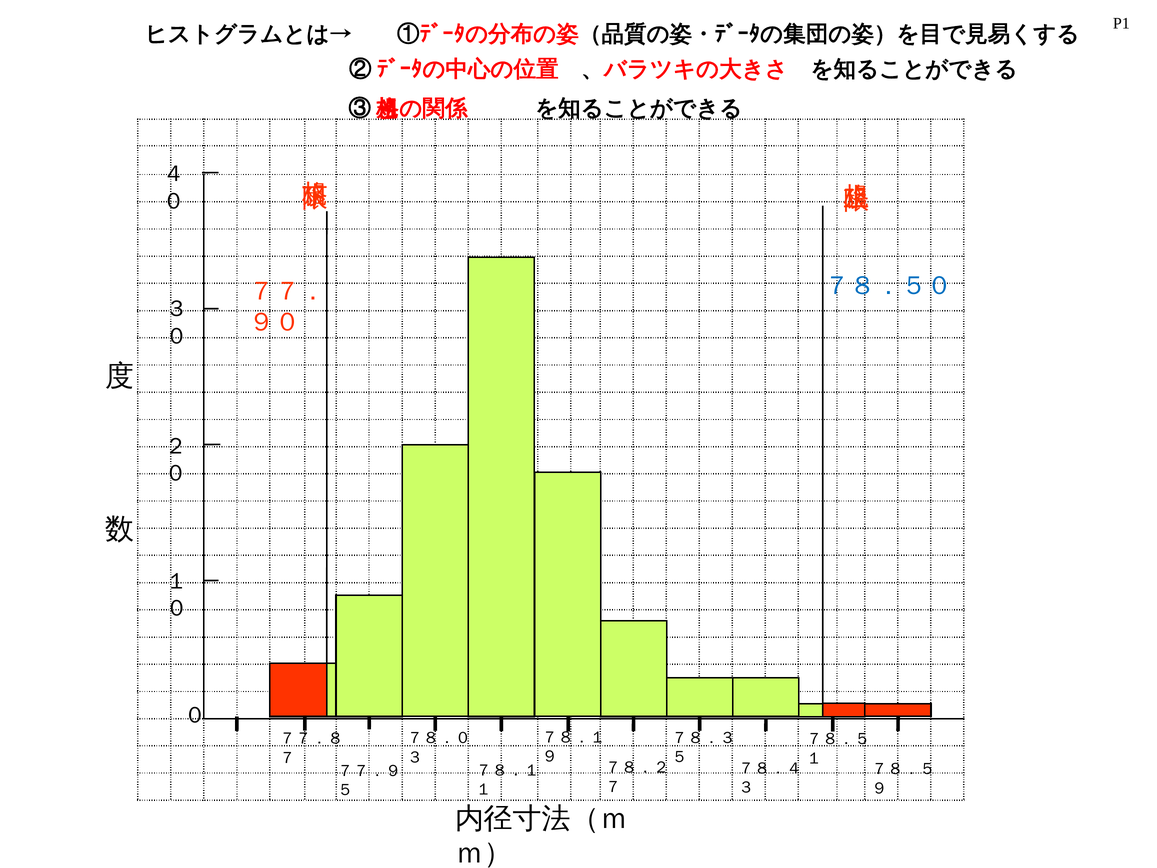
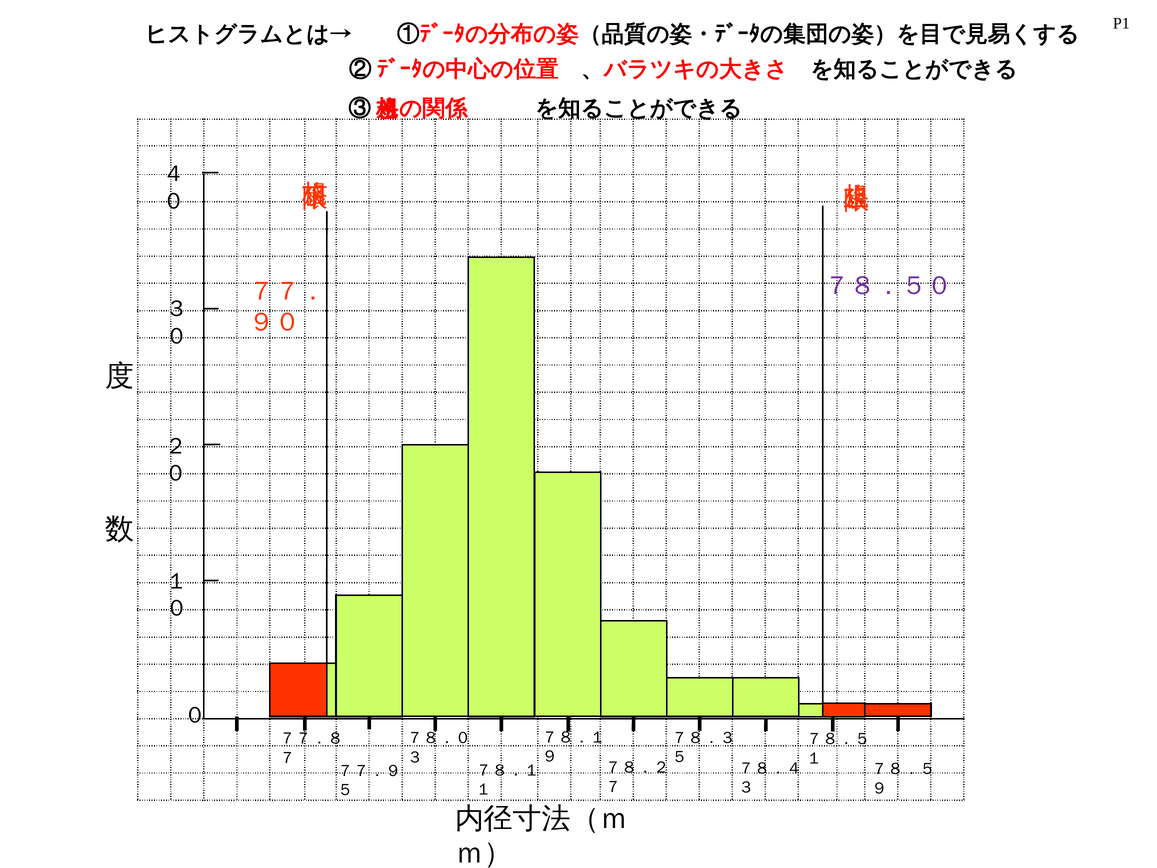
７８．５０ colour: blue -> purple
